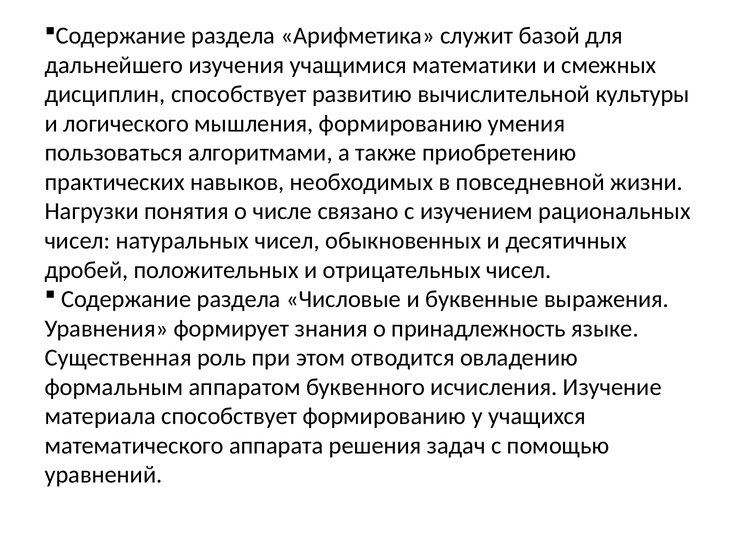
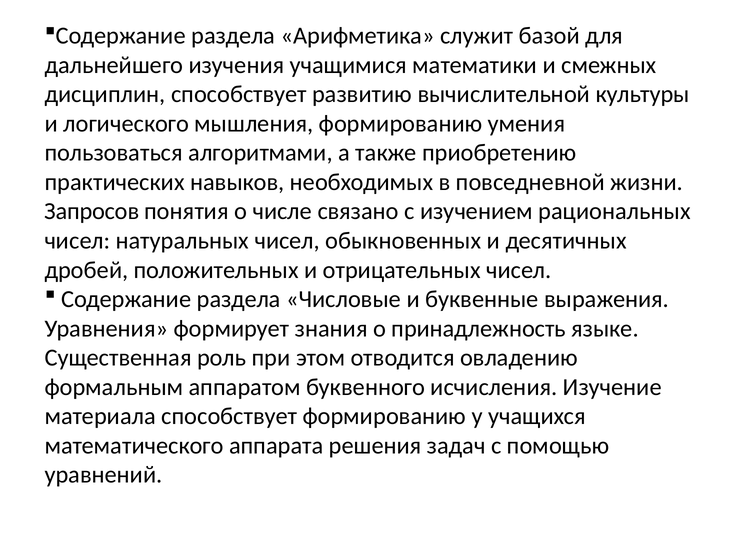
Нагрузки: Нагрузки -> Запросов
